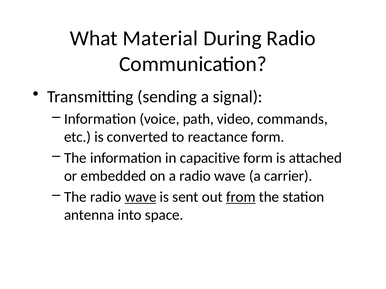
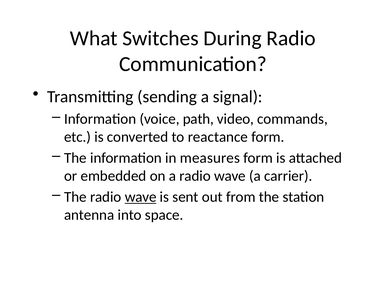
Material: Material -> Switches
capacitive: capacitive -> measures
from underline: present -> none
